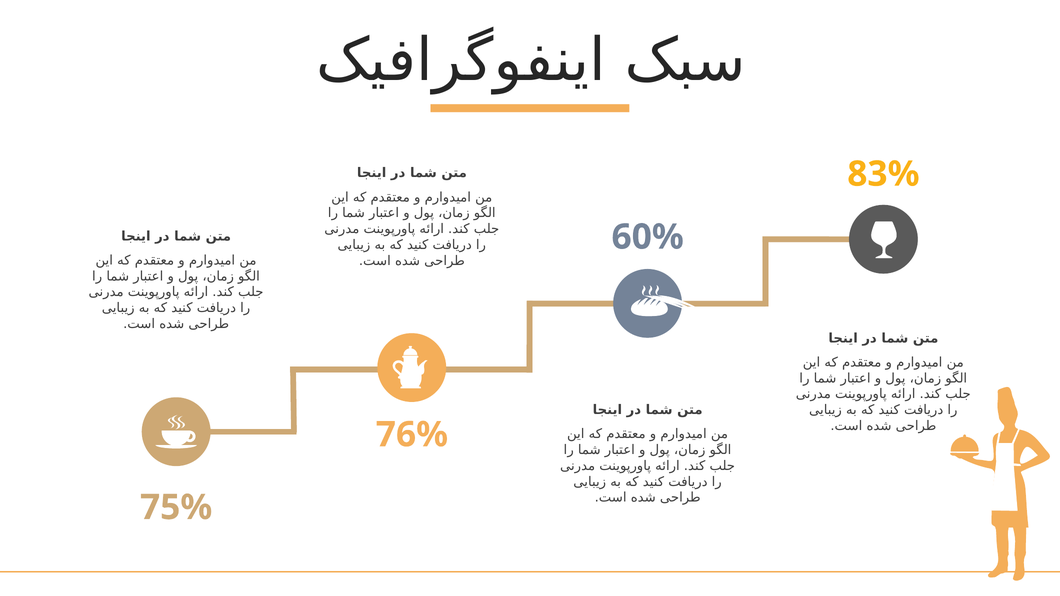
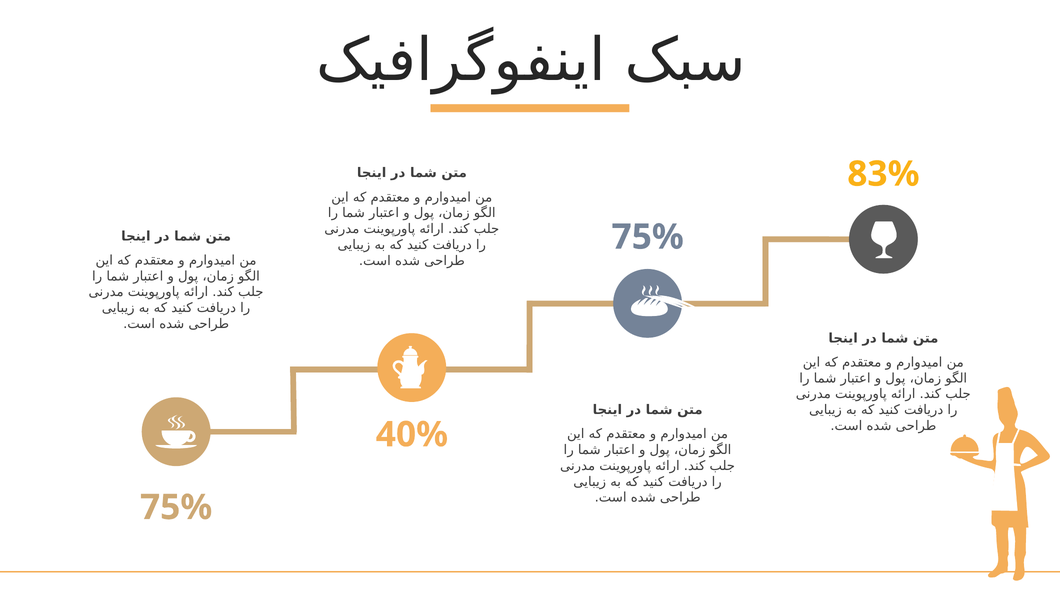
60% at (648, 237): 60% -> 75%
76%: 76% -> 40%
